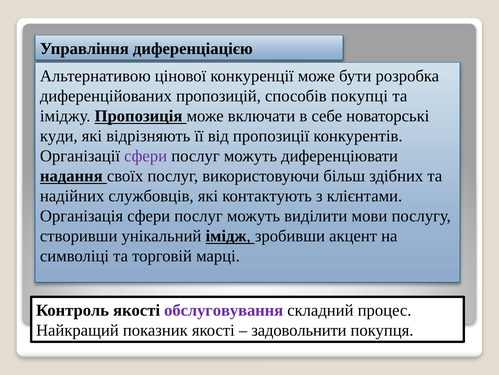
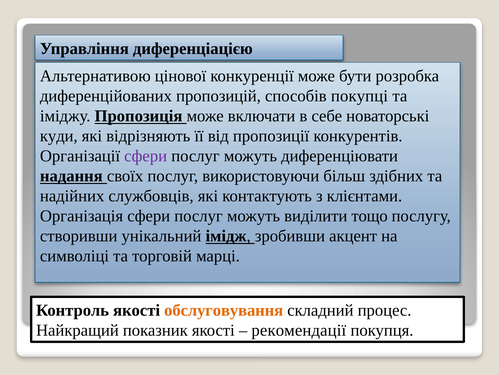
мови: мови -> тощо
обслуговування colour: purple -> orange
задовольнити: задовольнити -> рекомендації
